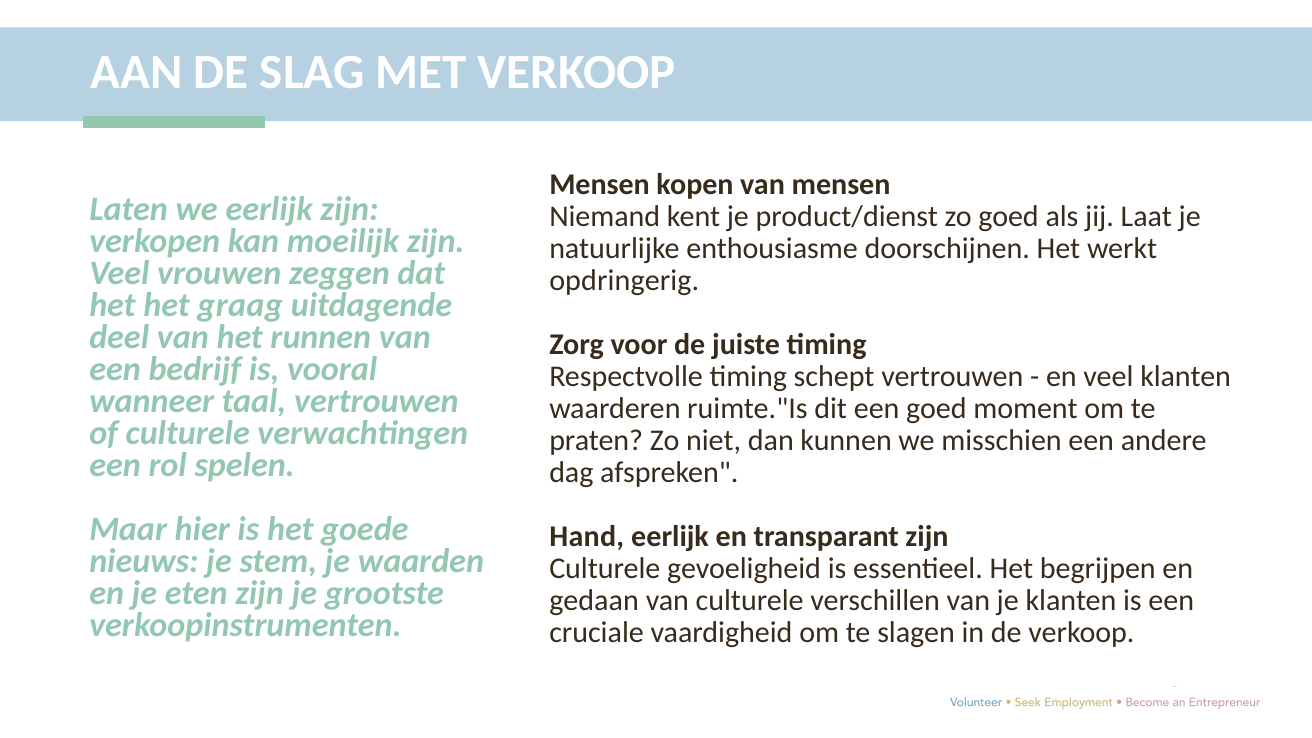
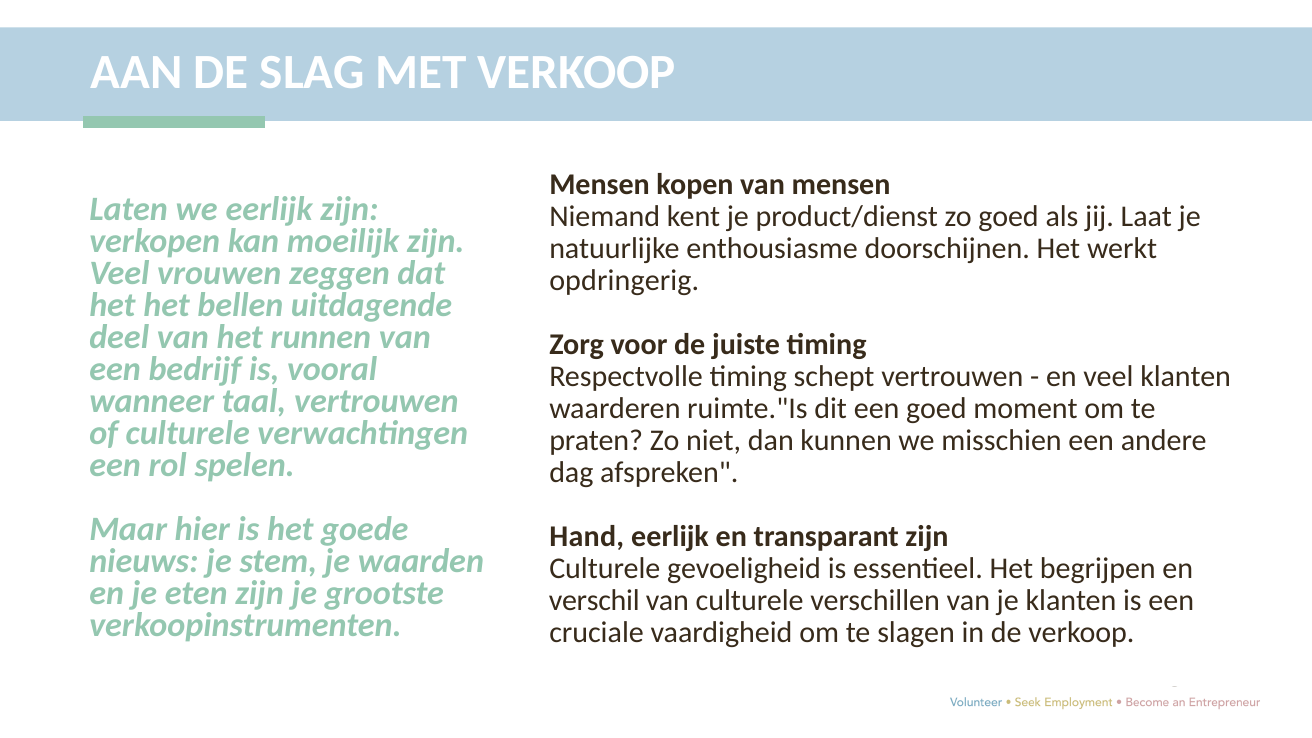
graag: graag -> bellen
gedaan: gedaan -> verschil
